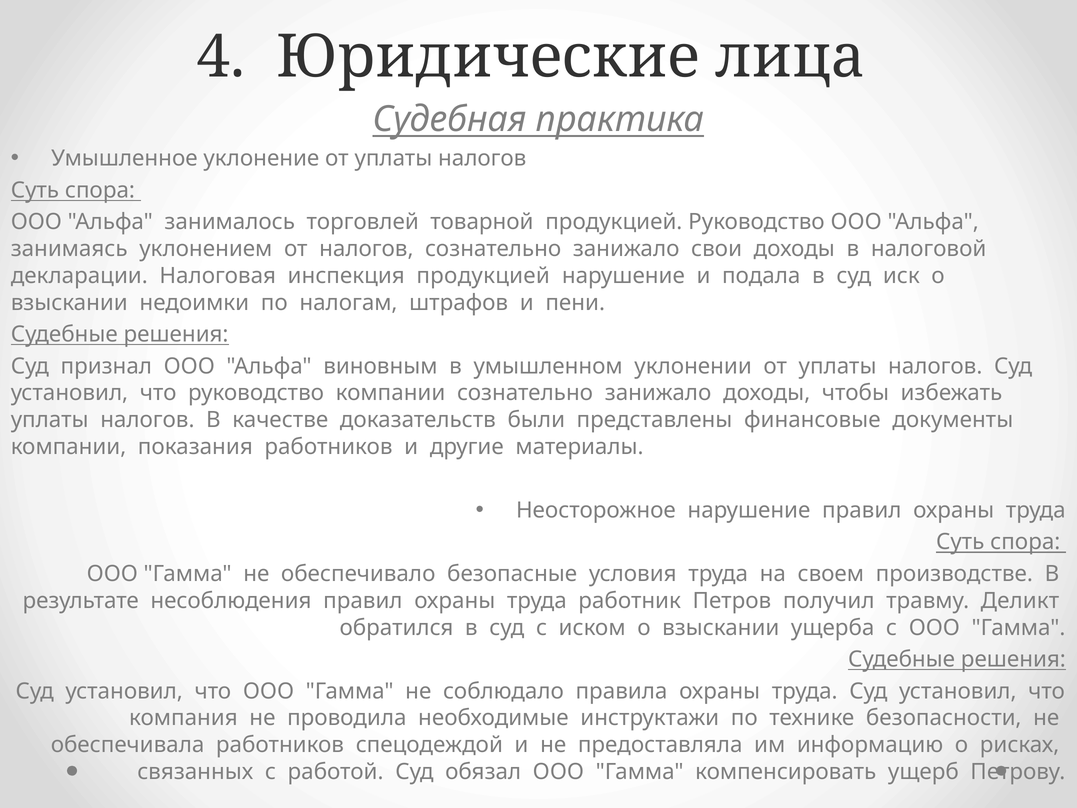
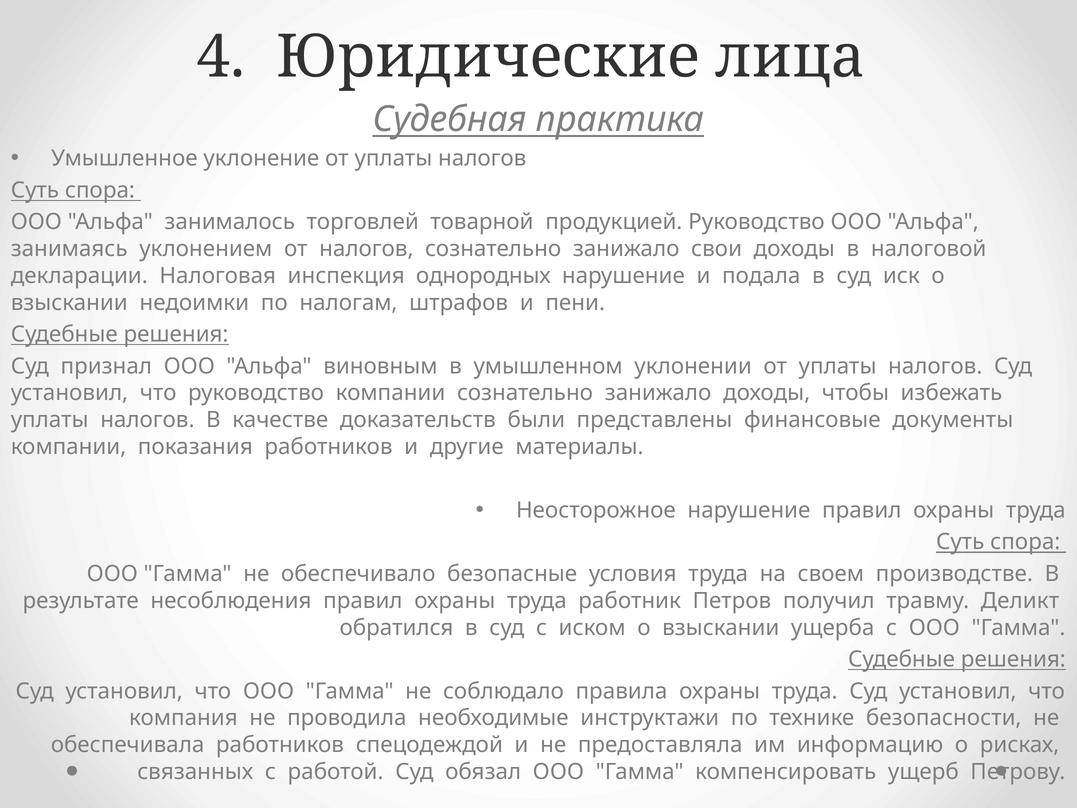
инспекция продукцией: продукцией -> однородных
